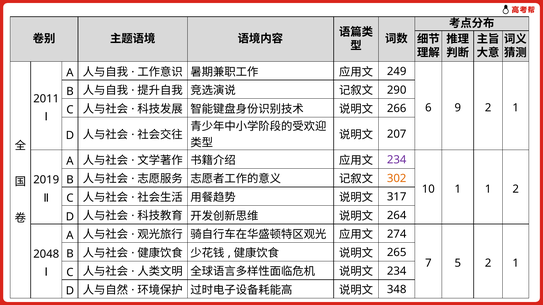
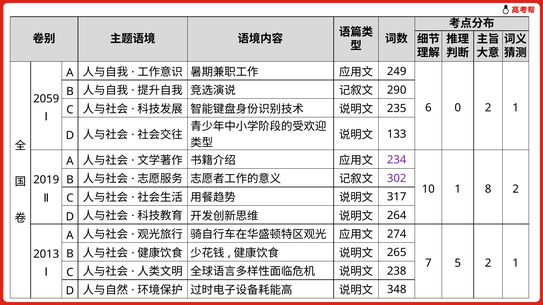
2011: 2011 -> 2059
9: 9 -> 0
266: 266 -> 235
207: 207 -> 133
302 colour: orange -> purple
1 1: 1 -> 8
2048: 2048 -> 2013
234 at (397, 271): 234 -> 238
